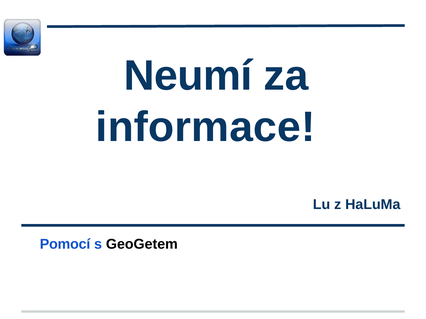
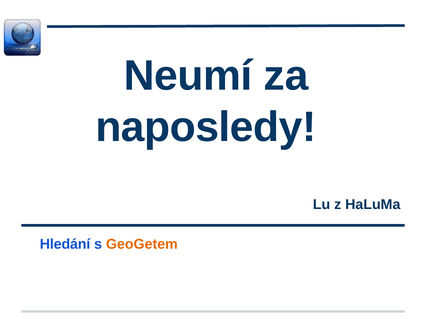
informace: informace -> naposledy
Pomocí: Pomocí -> Hledání
GeoGetem colour: black -> orange
